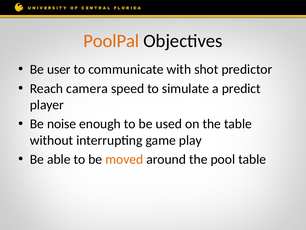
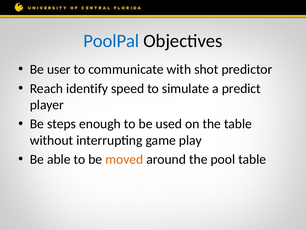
PoolPal colour: orange -> blue
camera: camera -> identify
noise: noise -> steps
